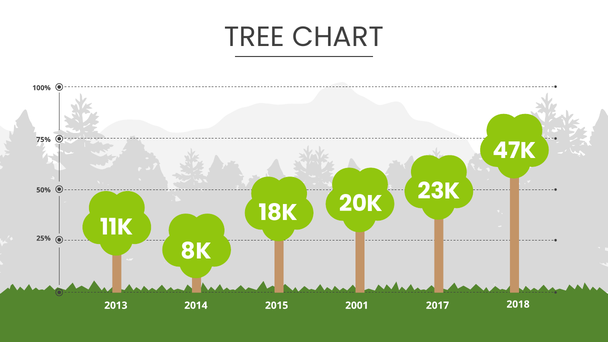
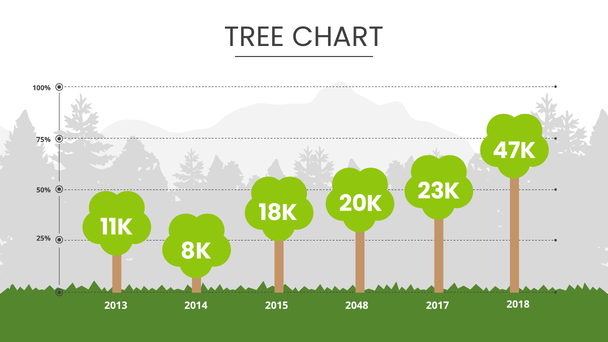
2001: 2001 -> 2048
